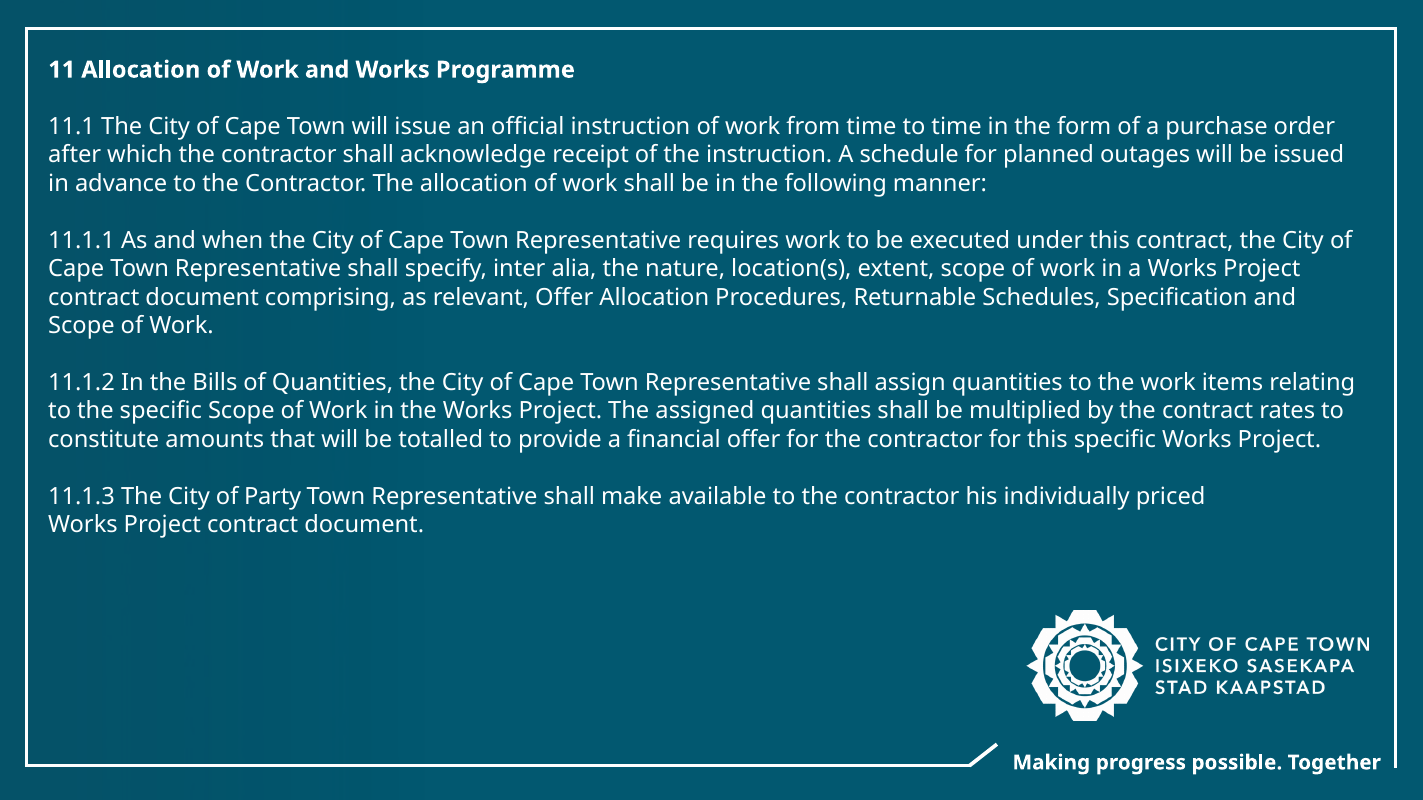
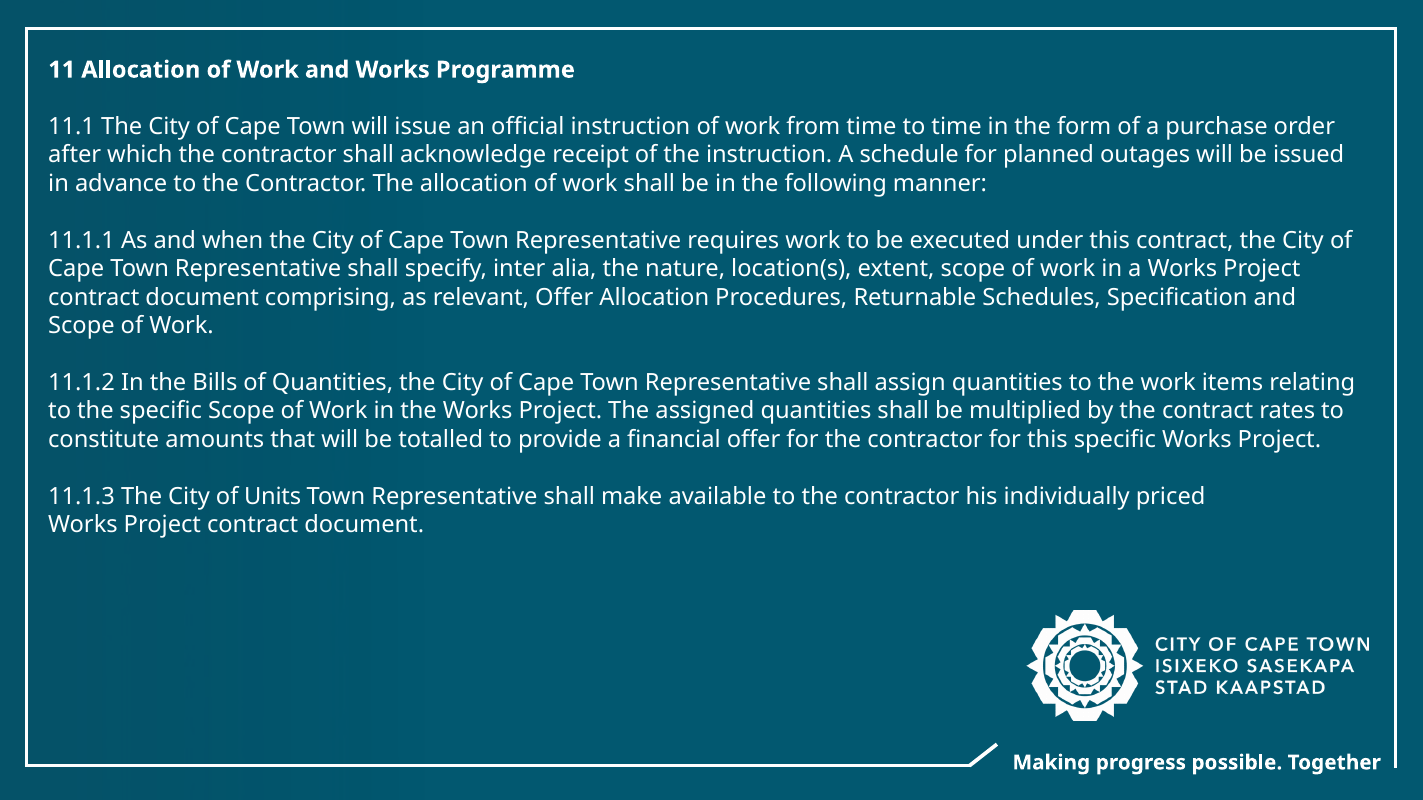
Party: Party -> Units
